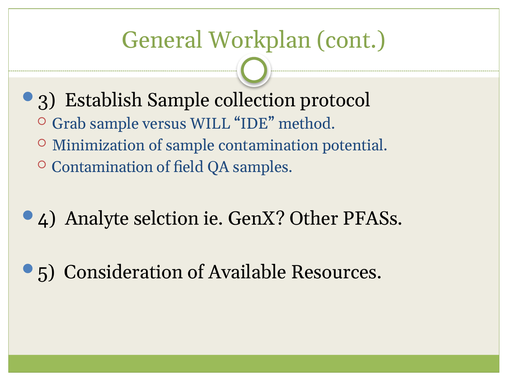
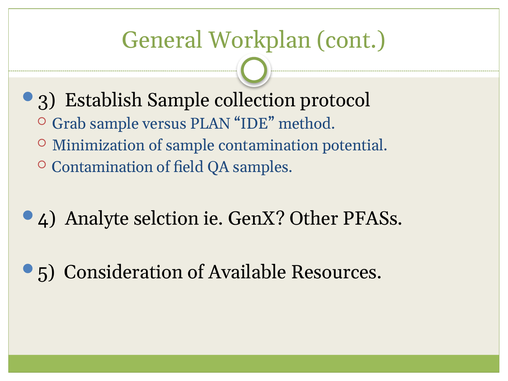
WILL: WILL -> PLAN
